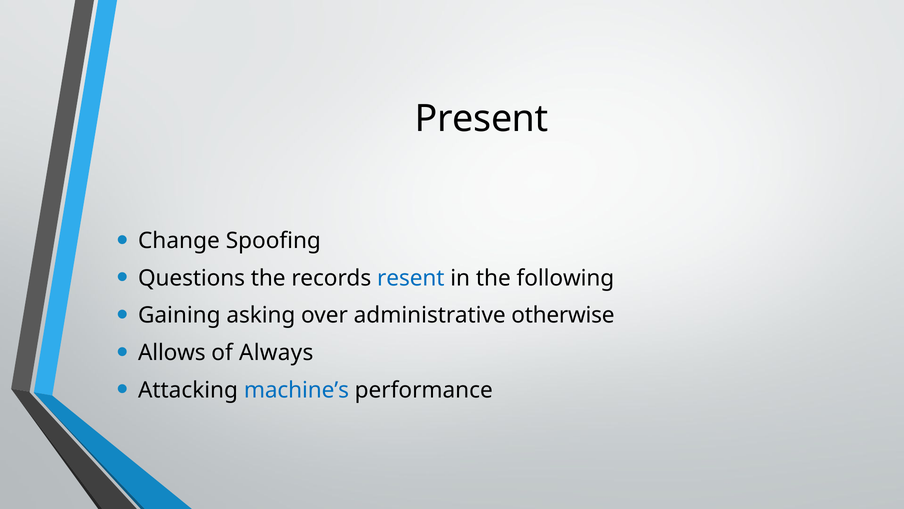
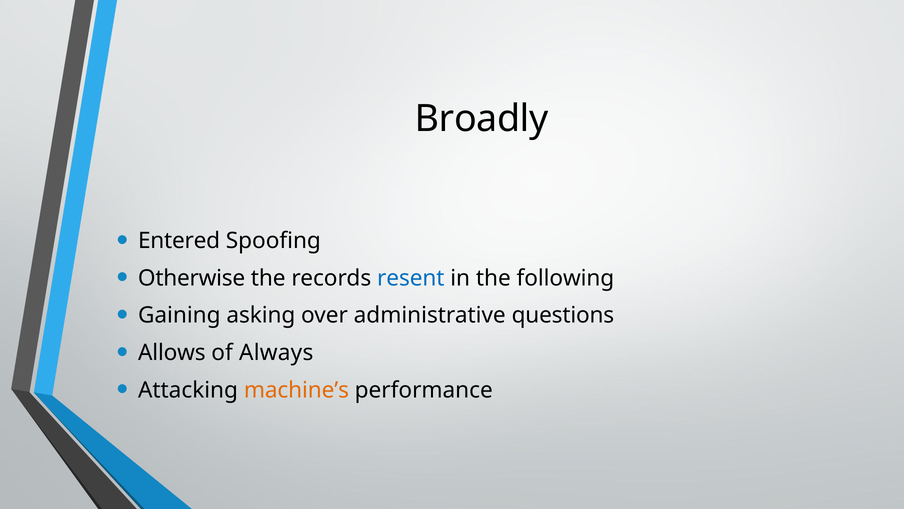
Present: Present -> Broadly
Change: Change -> Entered
Questions: Questions -> Otherwise
otherwise: otherwise -> questions
machine’s colour: blue -> orange
